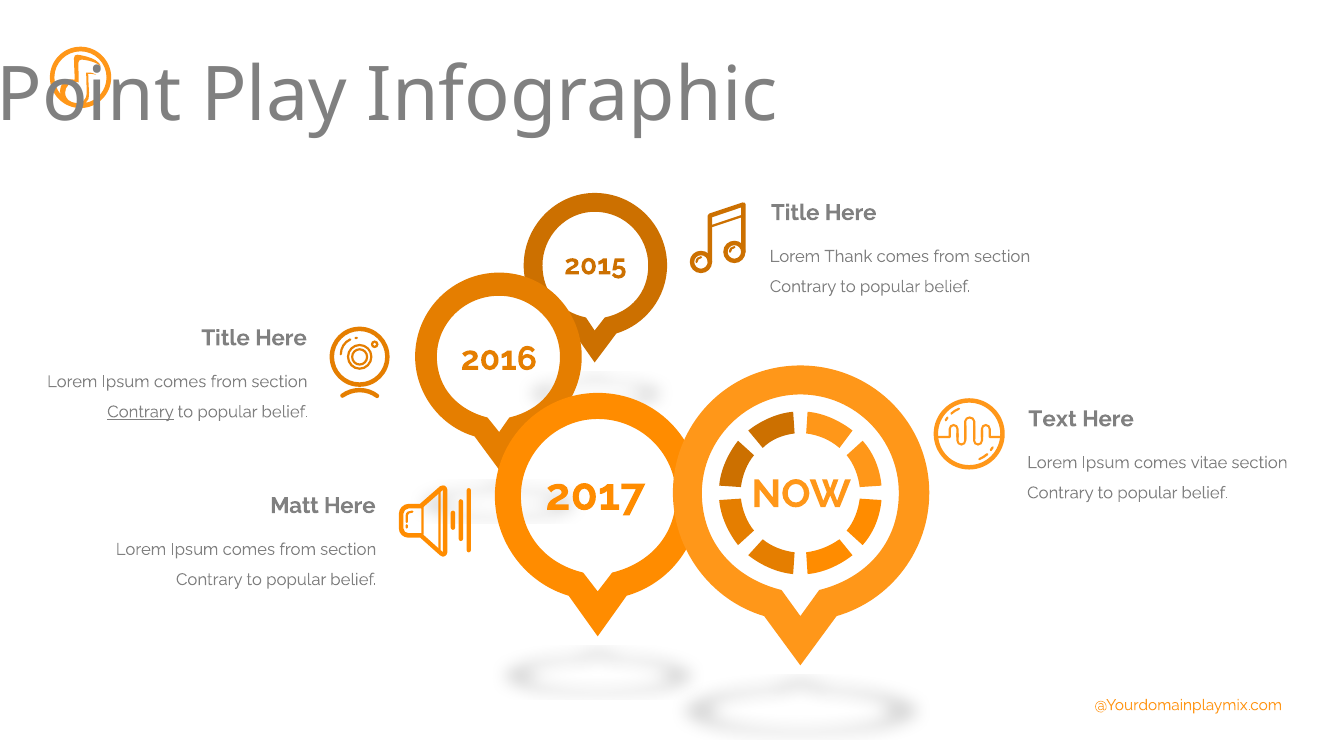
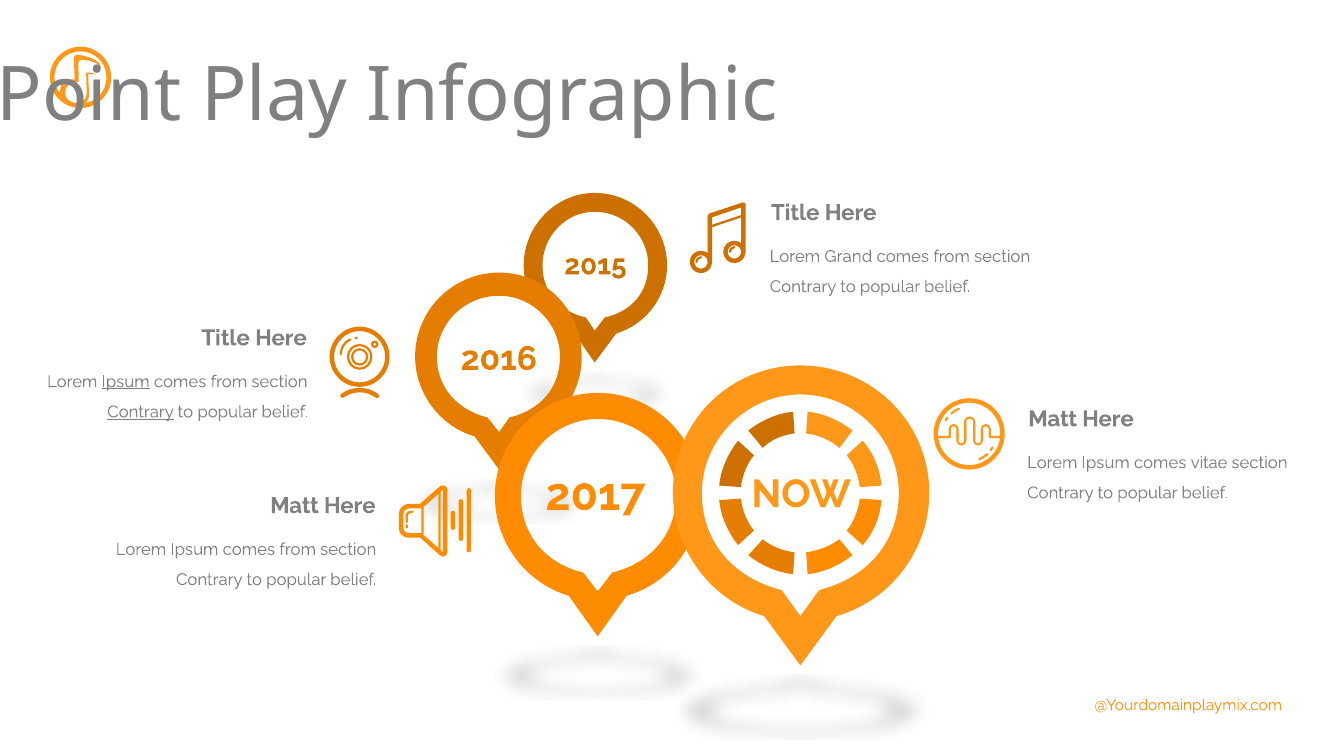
Thank: Thank -> Grand
Ipsum at (126, 382) underline: none -> present
Text at (1052, 419): Text -> Matt
